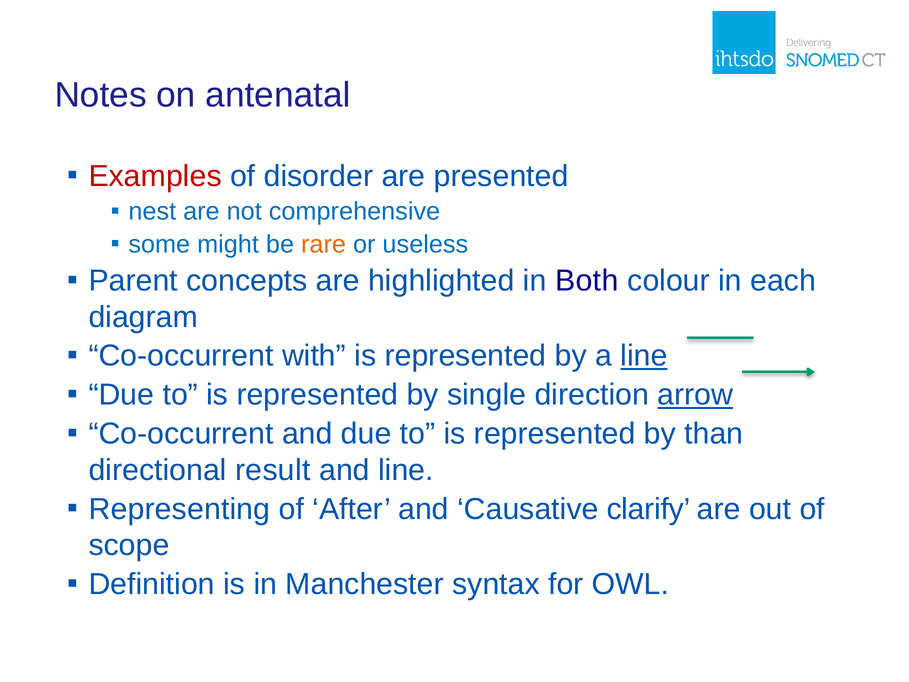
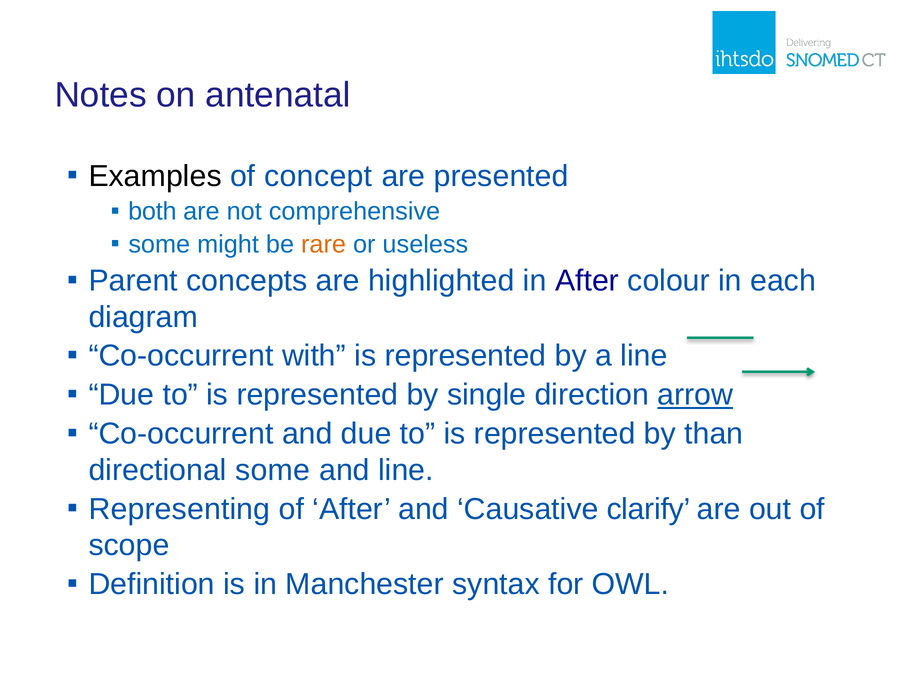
Examples colour: red -> black
disorder: disorder -> concept
nest: nest -> both
in Both: Both -> After
line at (644, 356) underline: present -> none
directional result: result -> some
